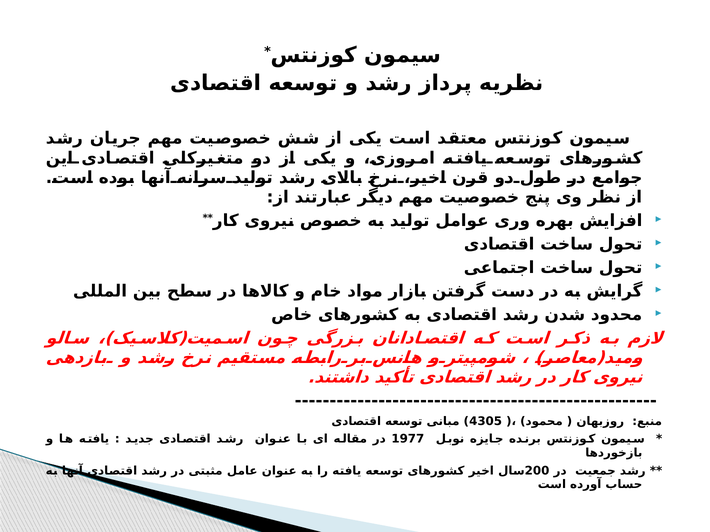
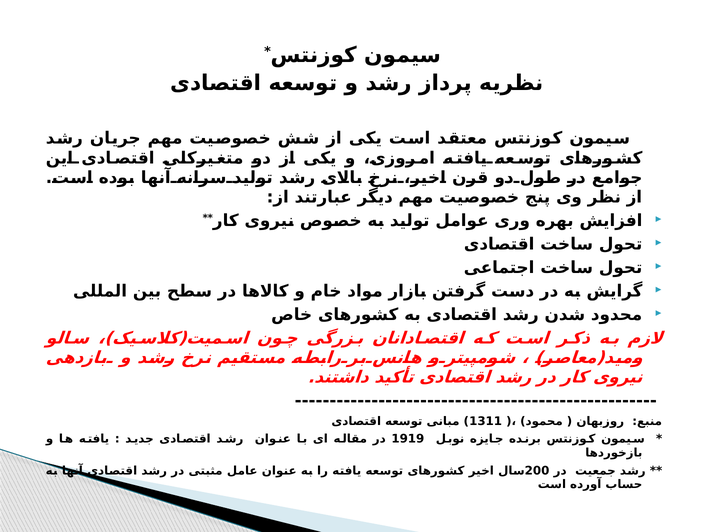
4305: 4305 -> 1311
1977: 1977 -> 1919
